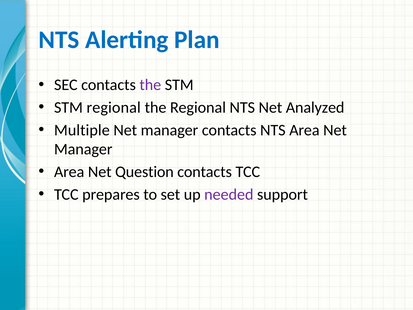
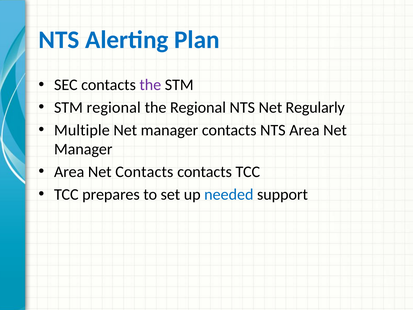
Analyzed: Analyzed -> Regularly
Net Question: Question -> Contacts
needed colour: purple -> blue
